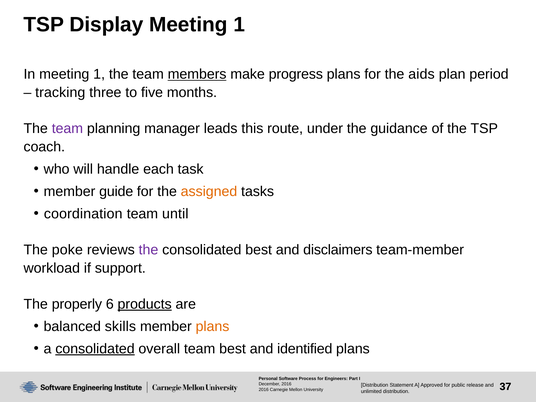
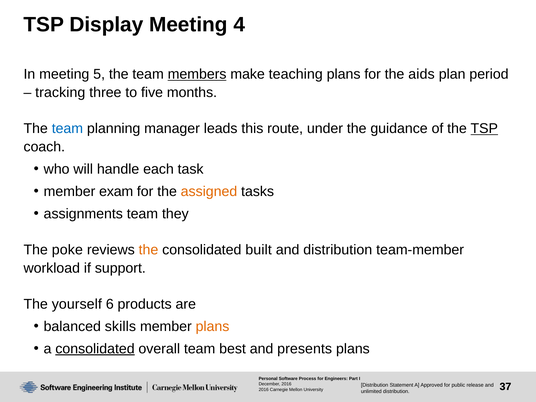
1 at (239, 25): 1 -> 4
In meeting 1: 1 -> 5
progress: progress -> teaching
team at (67, 129) colour: purple -> blue
TSP at (484, 129) underline: none -> present
guide: guide -> exam
coordination: coordination -> assignments
until: until -> they
the at (148, 250) colour: purple -> orange
consolidated best: best -> built
and disclaimers: disclaimers -> distribution
properly: properly -> yourself
products underline: present -> none
identified: identified -> presents
